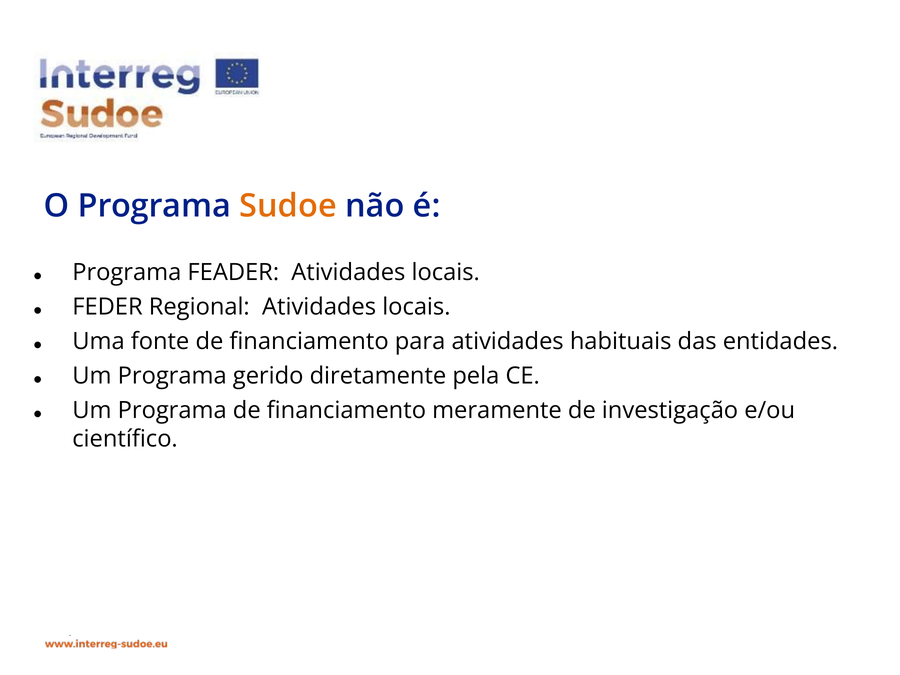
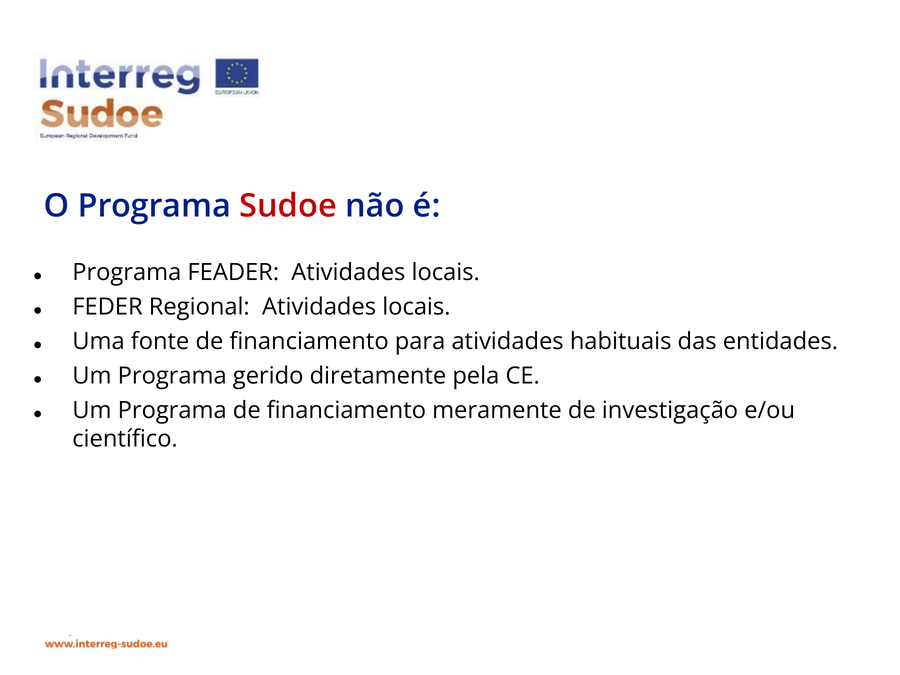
Sudoe colour: orange -> red
